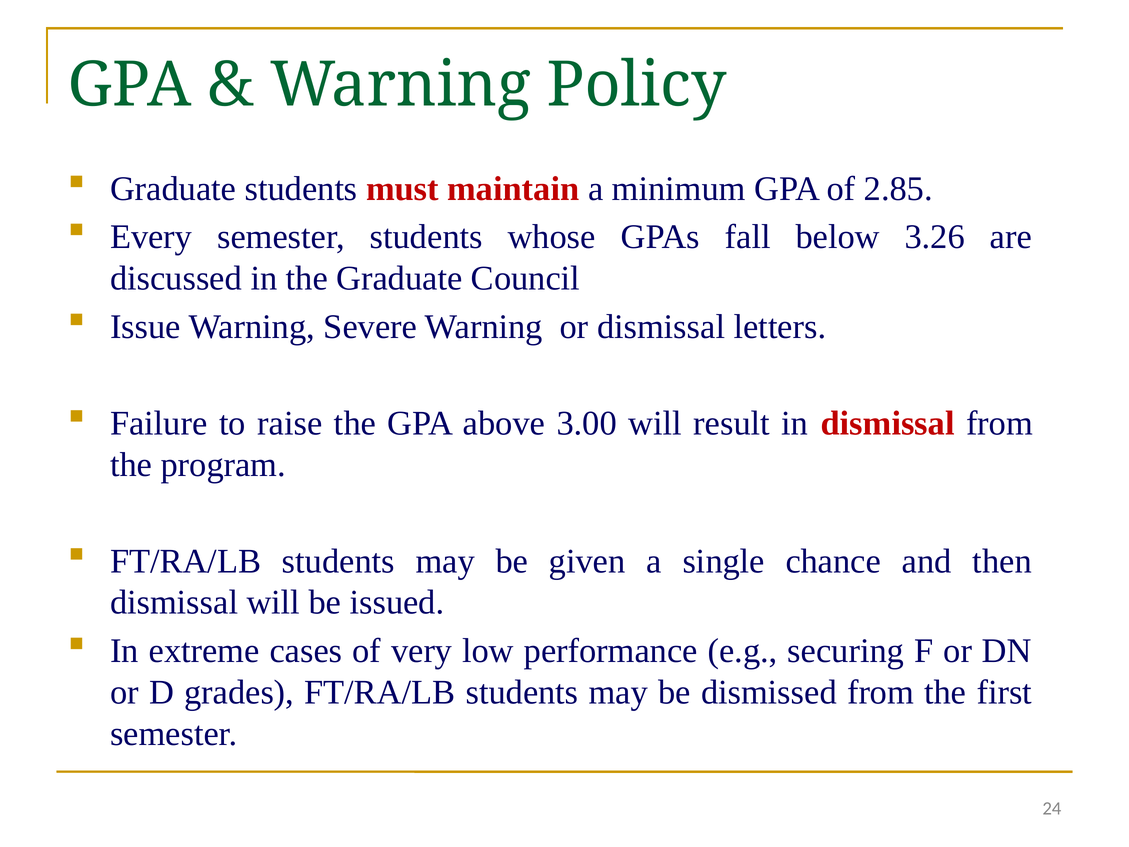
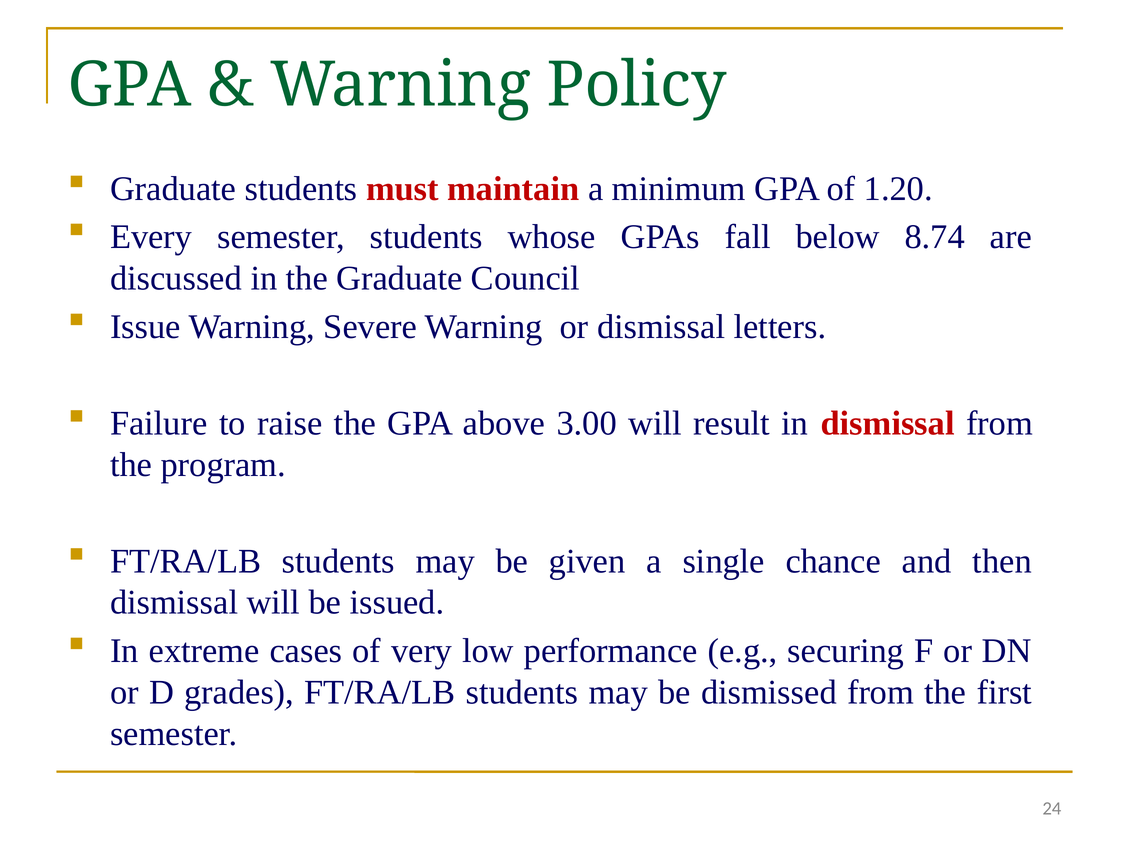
2.85: 2.85 -> 1.20
3.26: 3.26 -> 8.74
